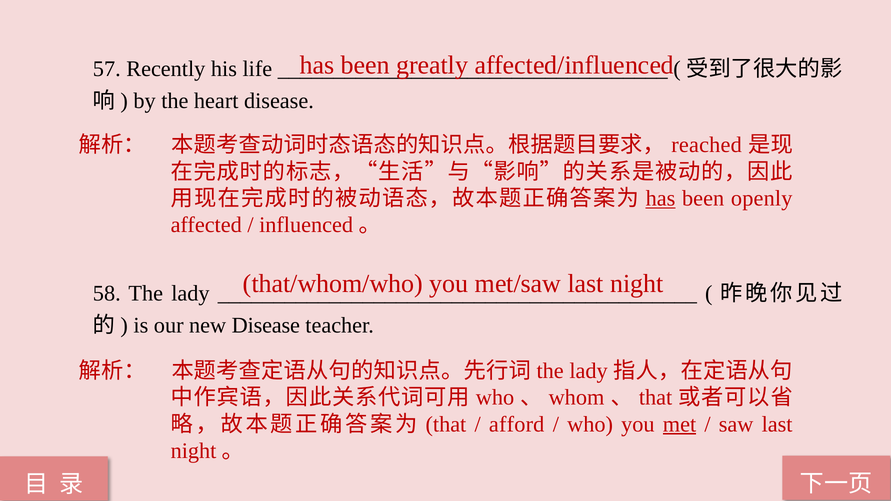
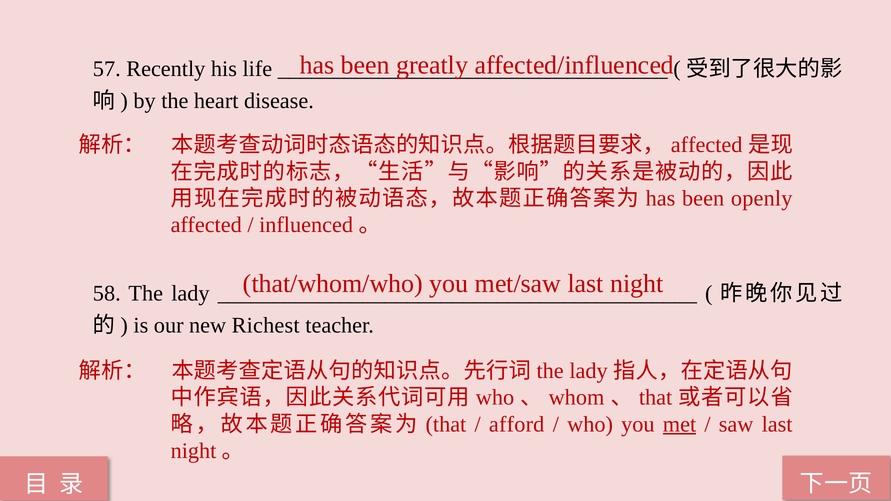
reached at (707, 145): reached -> affected
has at (661, 198) underline: present -> none
new Disease: Disease -> Richest
